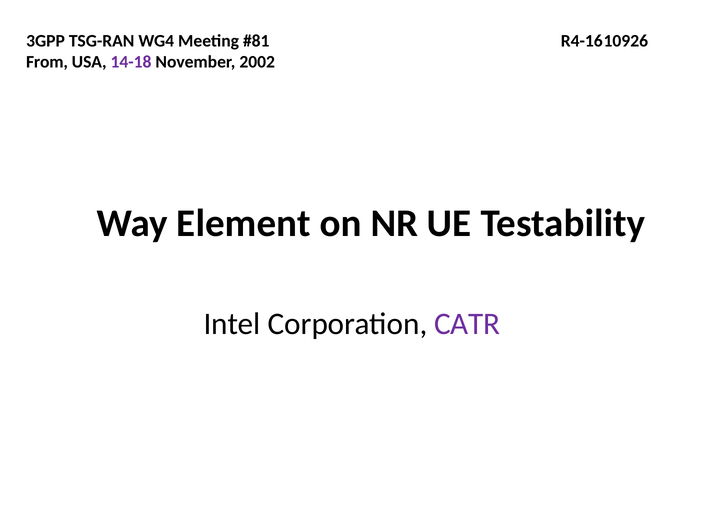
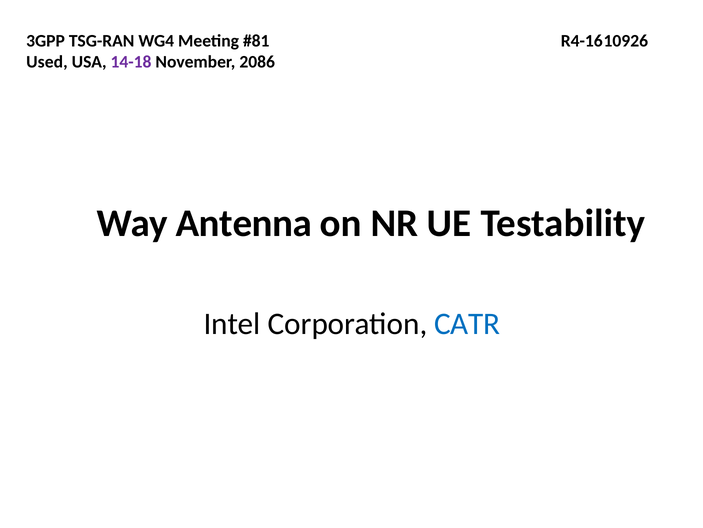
From: From -> Used
2002: 2002 -> 2086
Element: Element -> Antenna
CATR colour: purple -> blue
